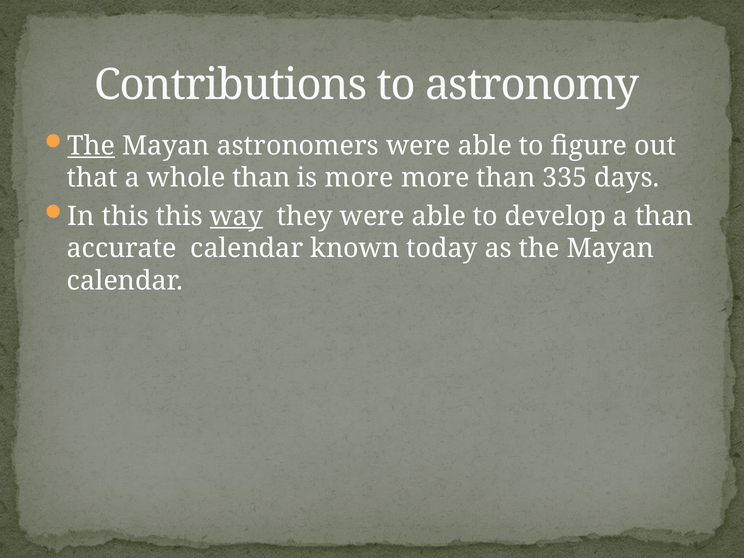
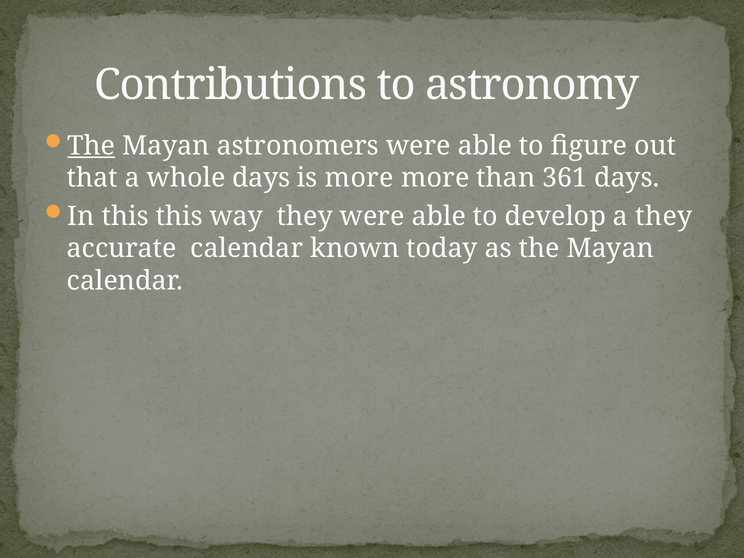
whole than: than -> days
335: 335 -> 361
way underline: present -> none
a than: than -> they
